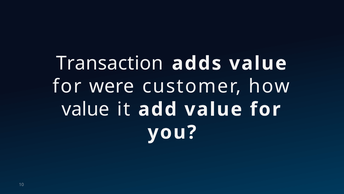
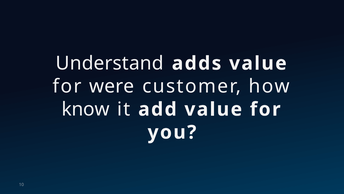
Transaction: Transaction -> Understand
value at (85, 109): value -> know
